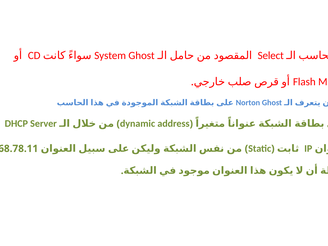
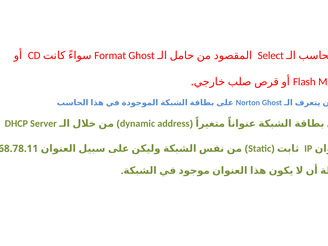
System: System -> Format
